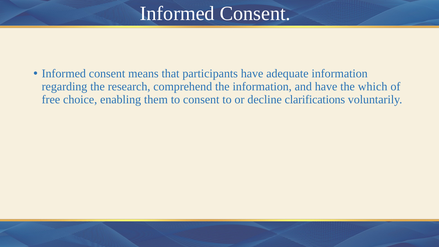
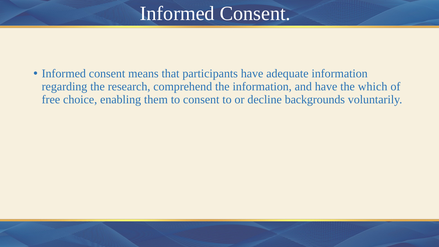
clarifications: clarifications -> backgrounds
